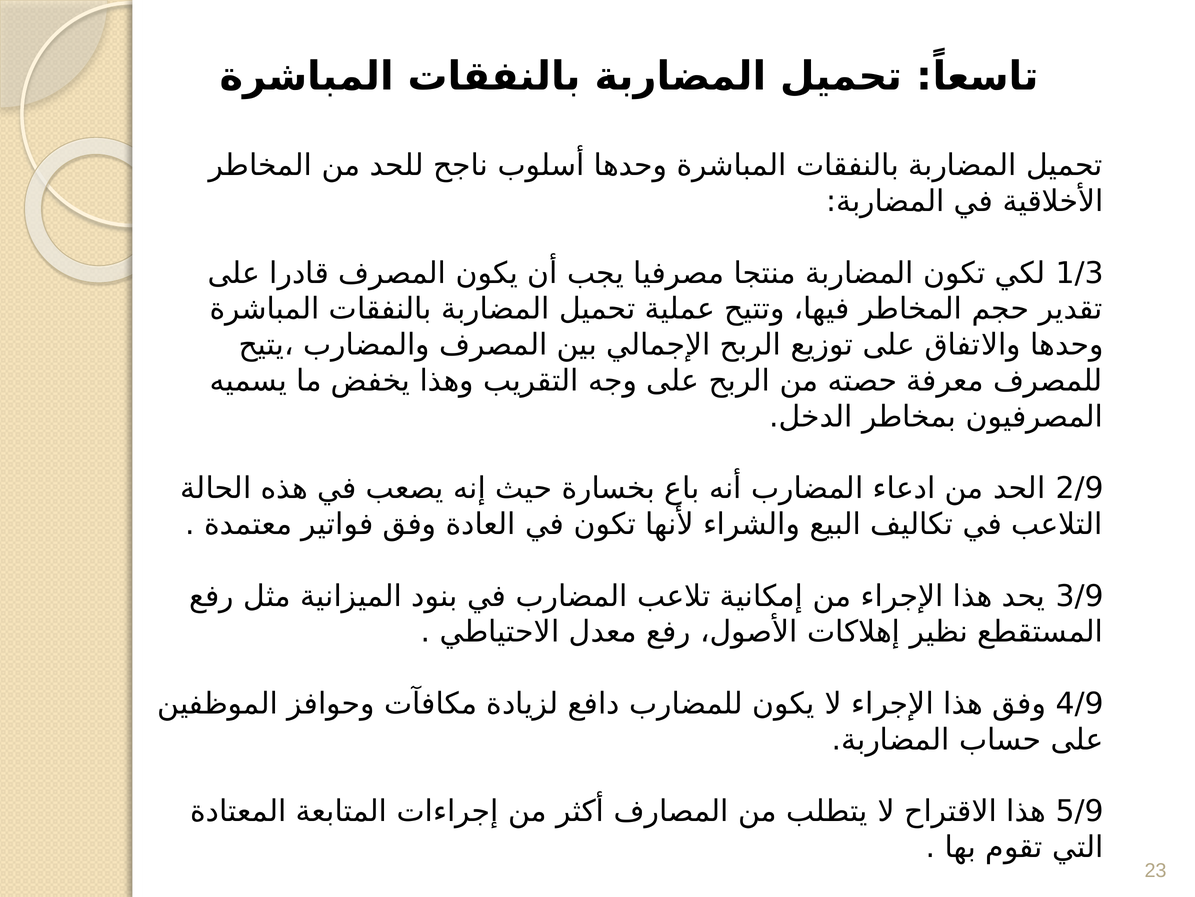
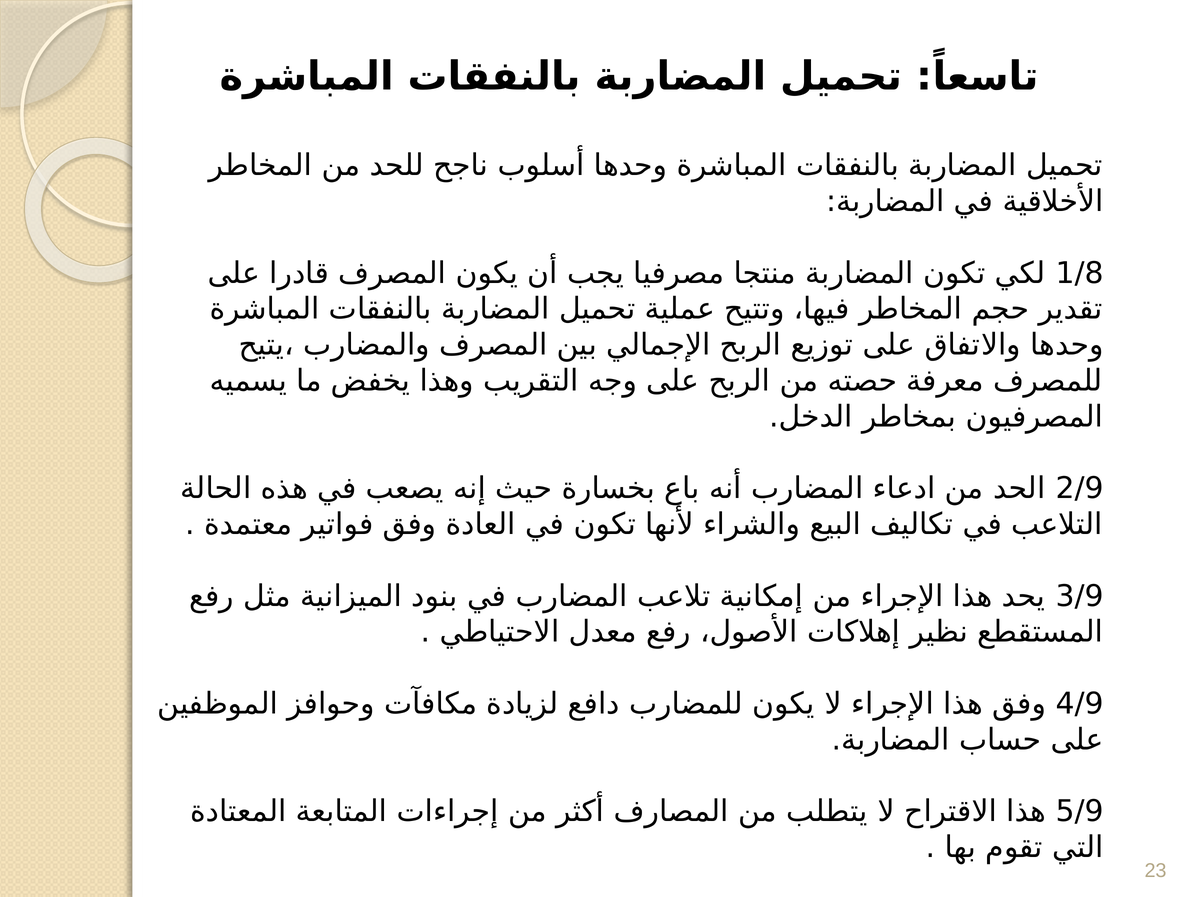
1/3: 1/3 -> 1/8
